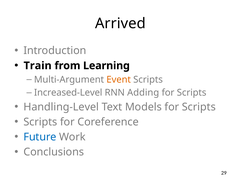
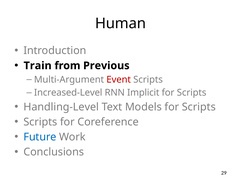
Arrived: Arrived -> Human
Learning: Learning -> Previous
Event colour: orange -> red
Adding: Adding -> Implicit
